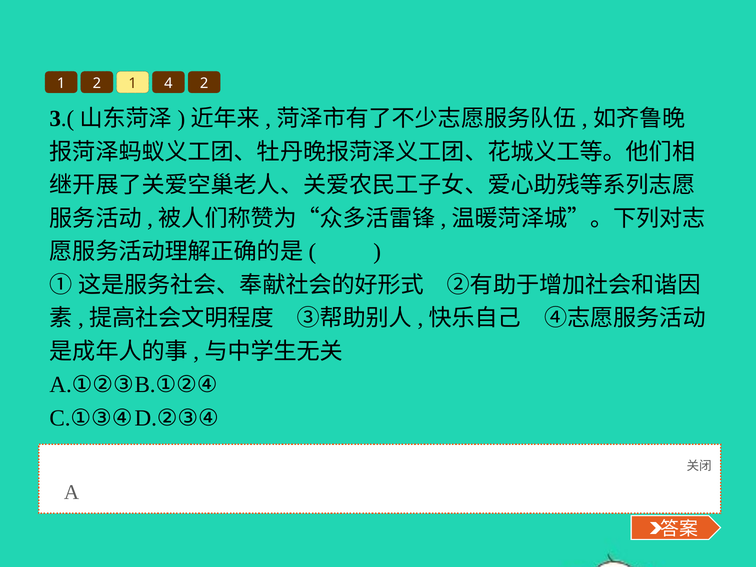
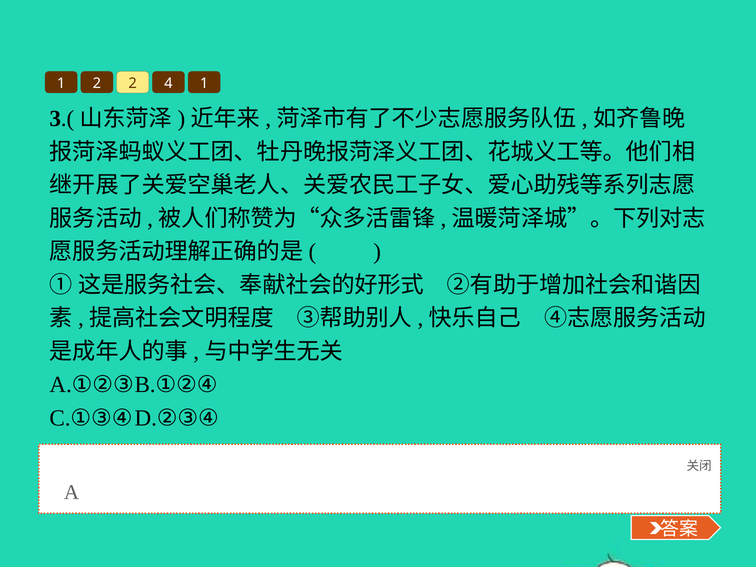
2 1: 1 -> 2
4 2: 2 -> 1
